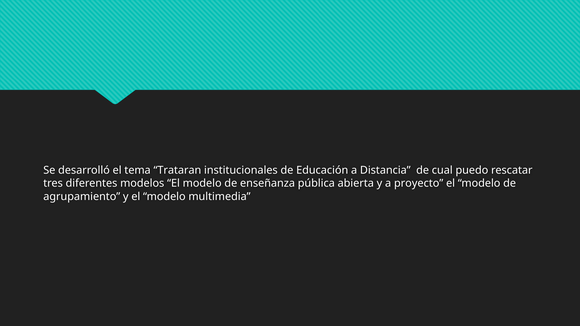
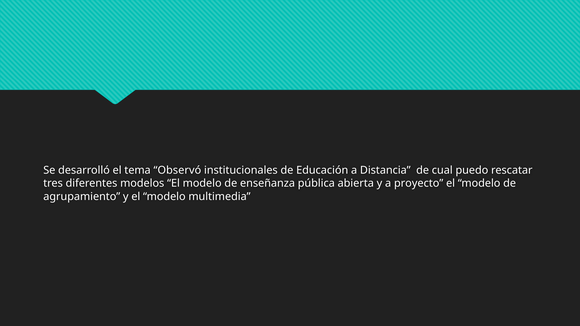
Trataran: Trataran -> Observó
